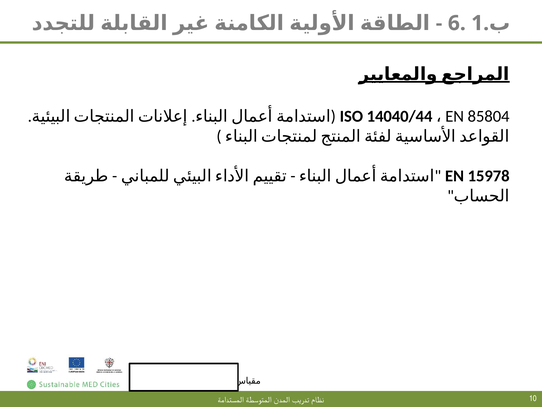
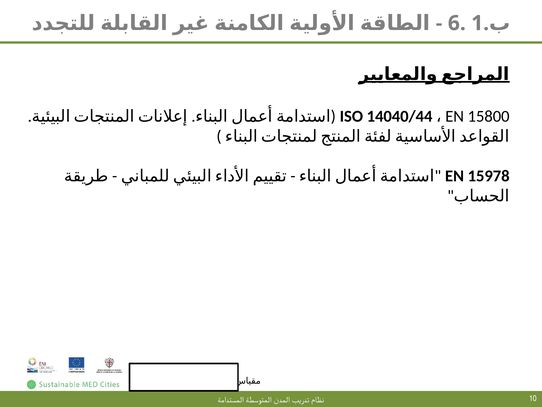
85804: 85804 -> 15800
